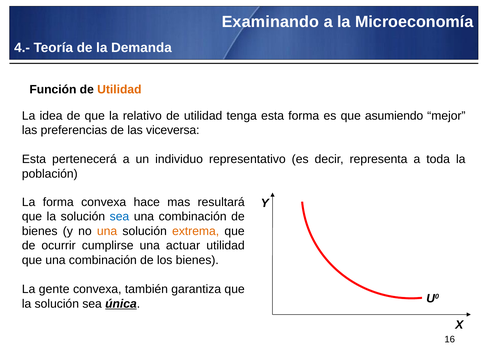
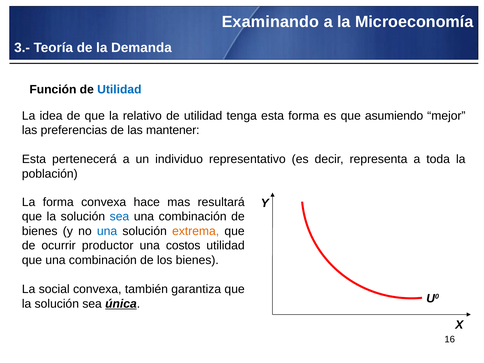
4.-: 4.- -> 3.-
Utilidad at (119, 89) colour: orange -> blue
viceversa: viceversa -> mantener
una at (107, 231) colour: orange -> blue
cumplirse: cumplirse -> productor
actuar: actuar -> costos
gente: gente -> social
